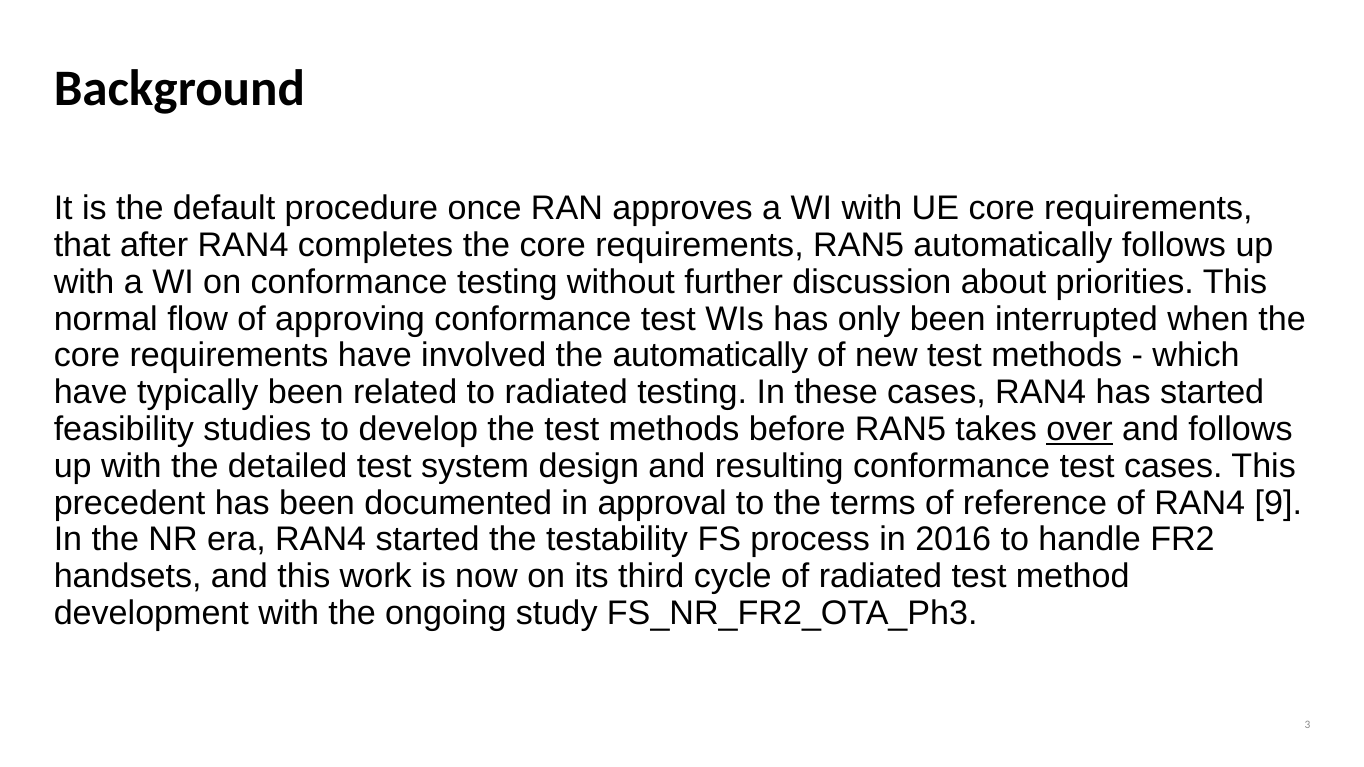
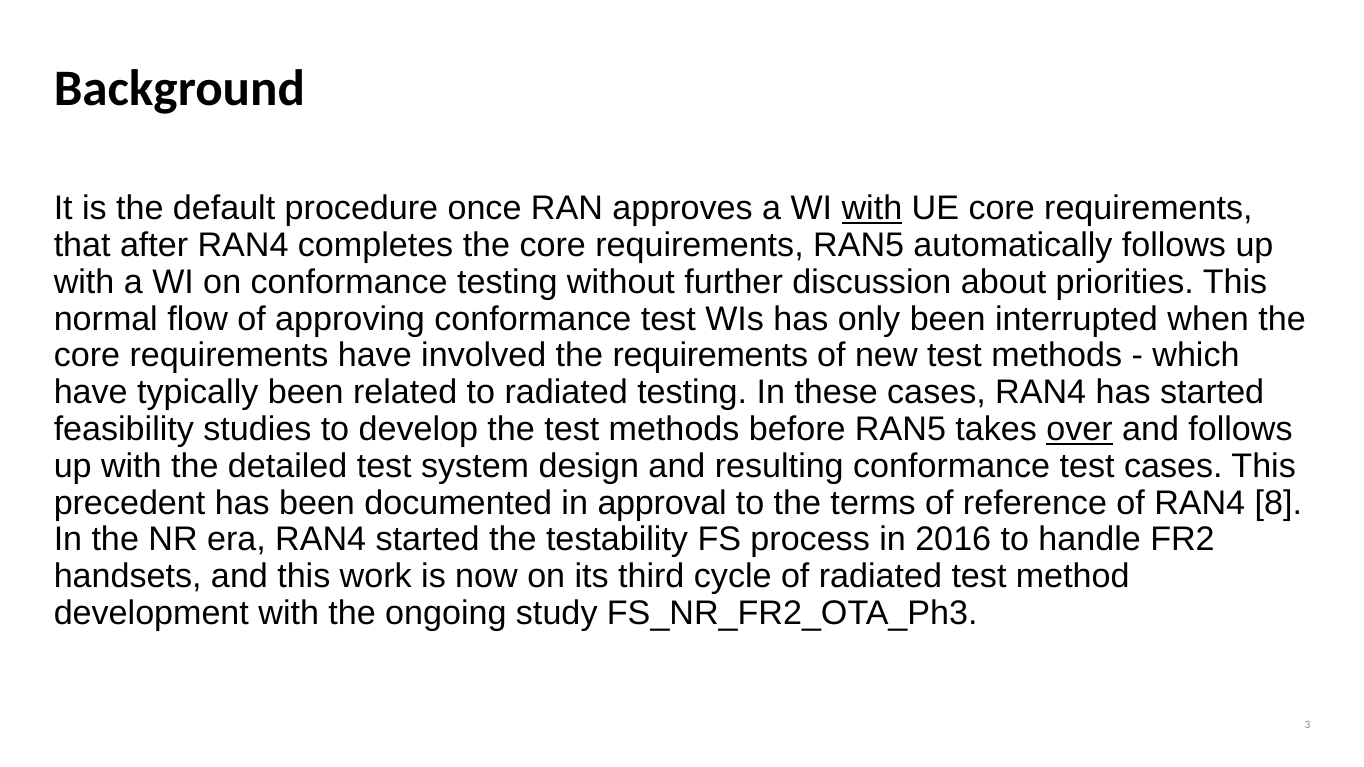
with at (872, 208) underline: none -> present
the automatically: automatically -> requirements
9: 9 -> 8
